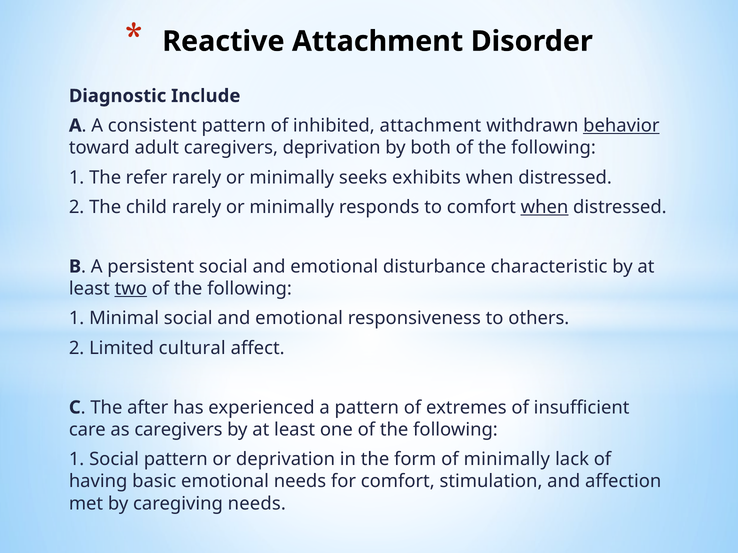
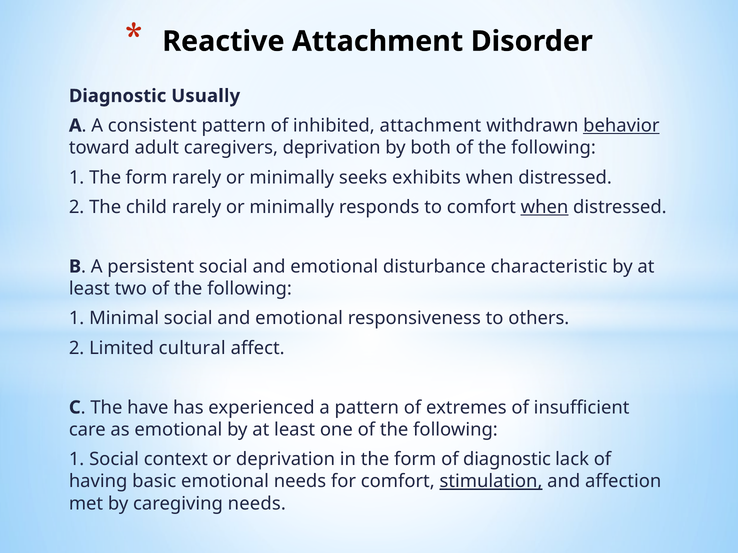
Include: Include -> Usually
1 The refer: refer -> form
two underline: present -> none
after: after -> have
as caregivers: caregivers -> emotional
Social pattern: pattern -> context
of minimally: minimally -> diagnostic
stimulation underline: none -> present
